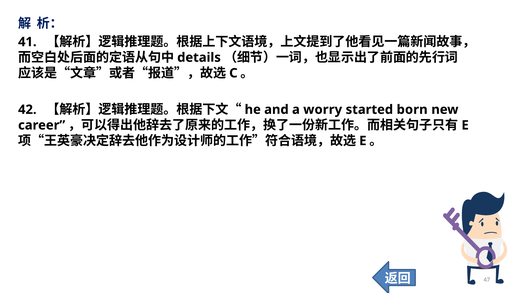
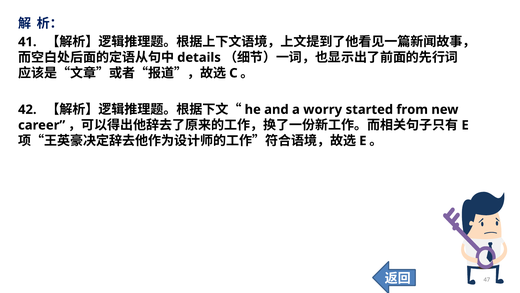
born: born -> from
